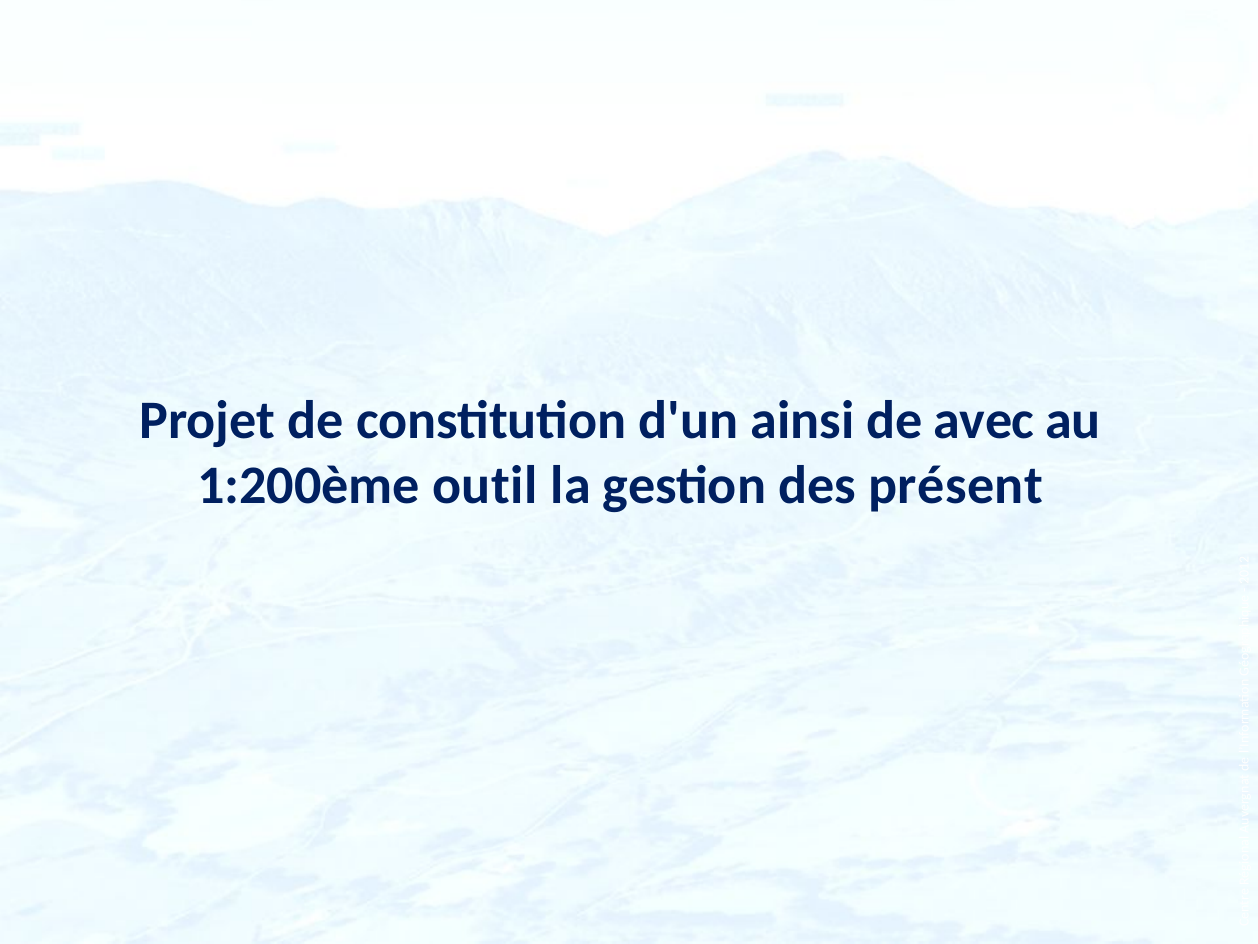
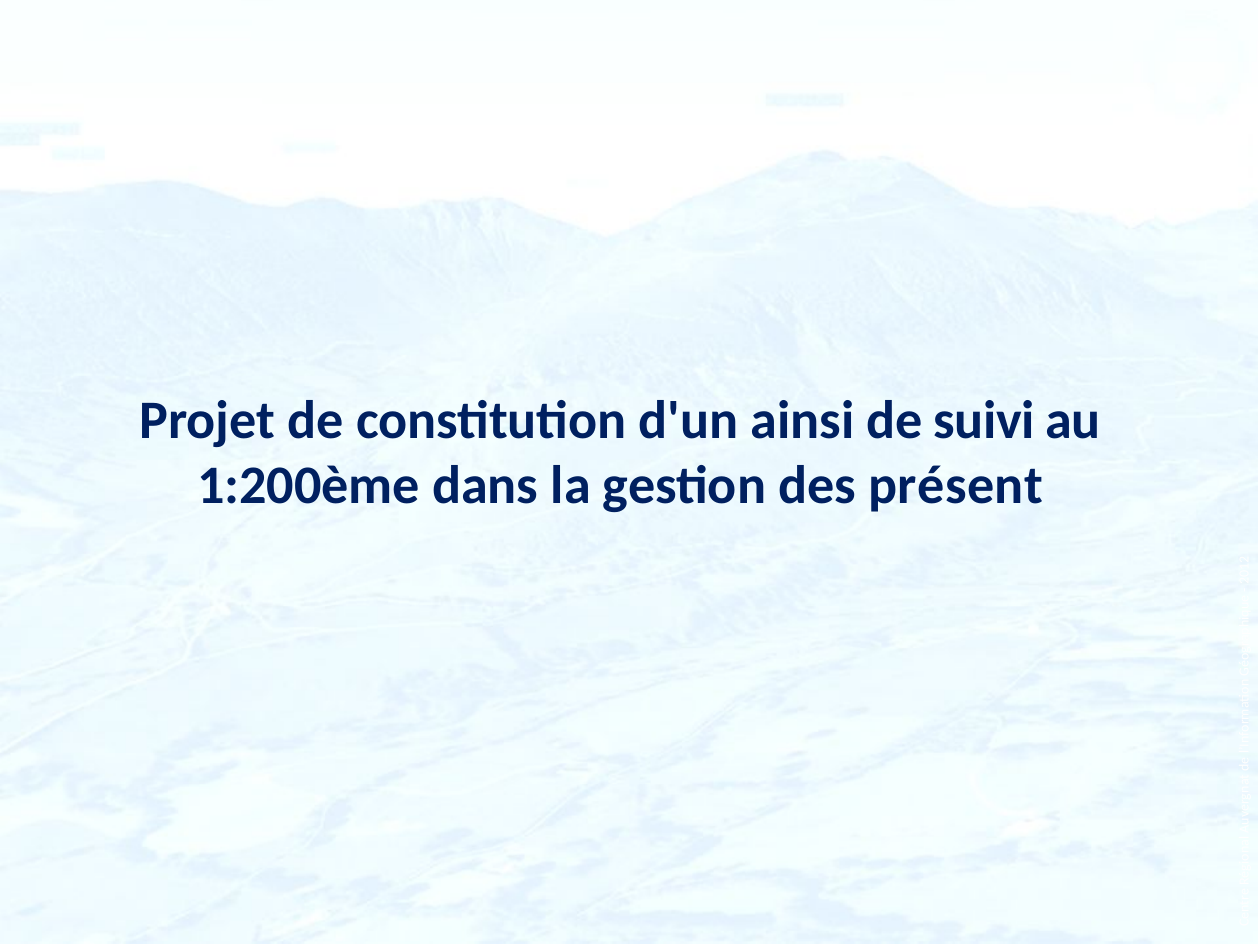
avec: avec -> suivi
outil: outil -> dans
